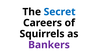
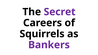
Secret colour: blue -> purple
